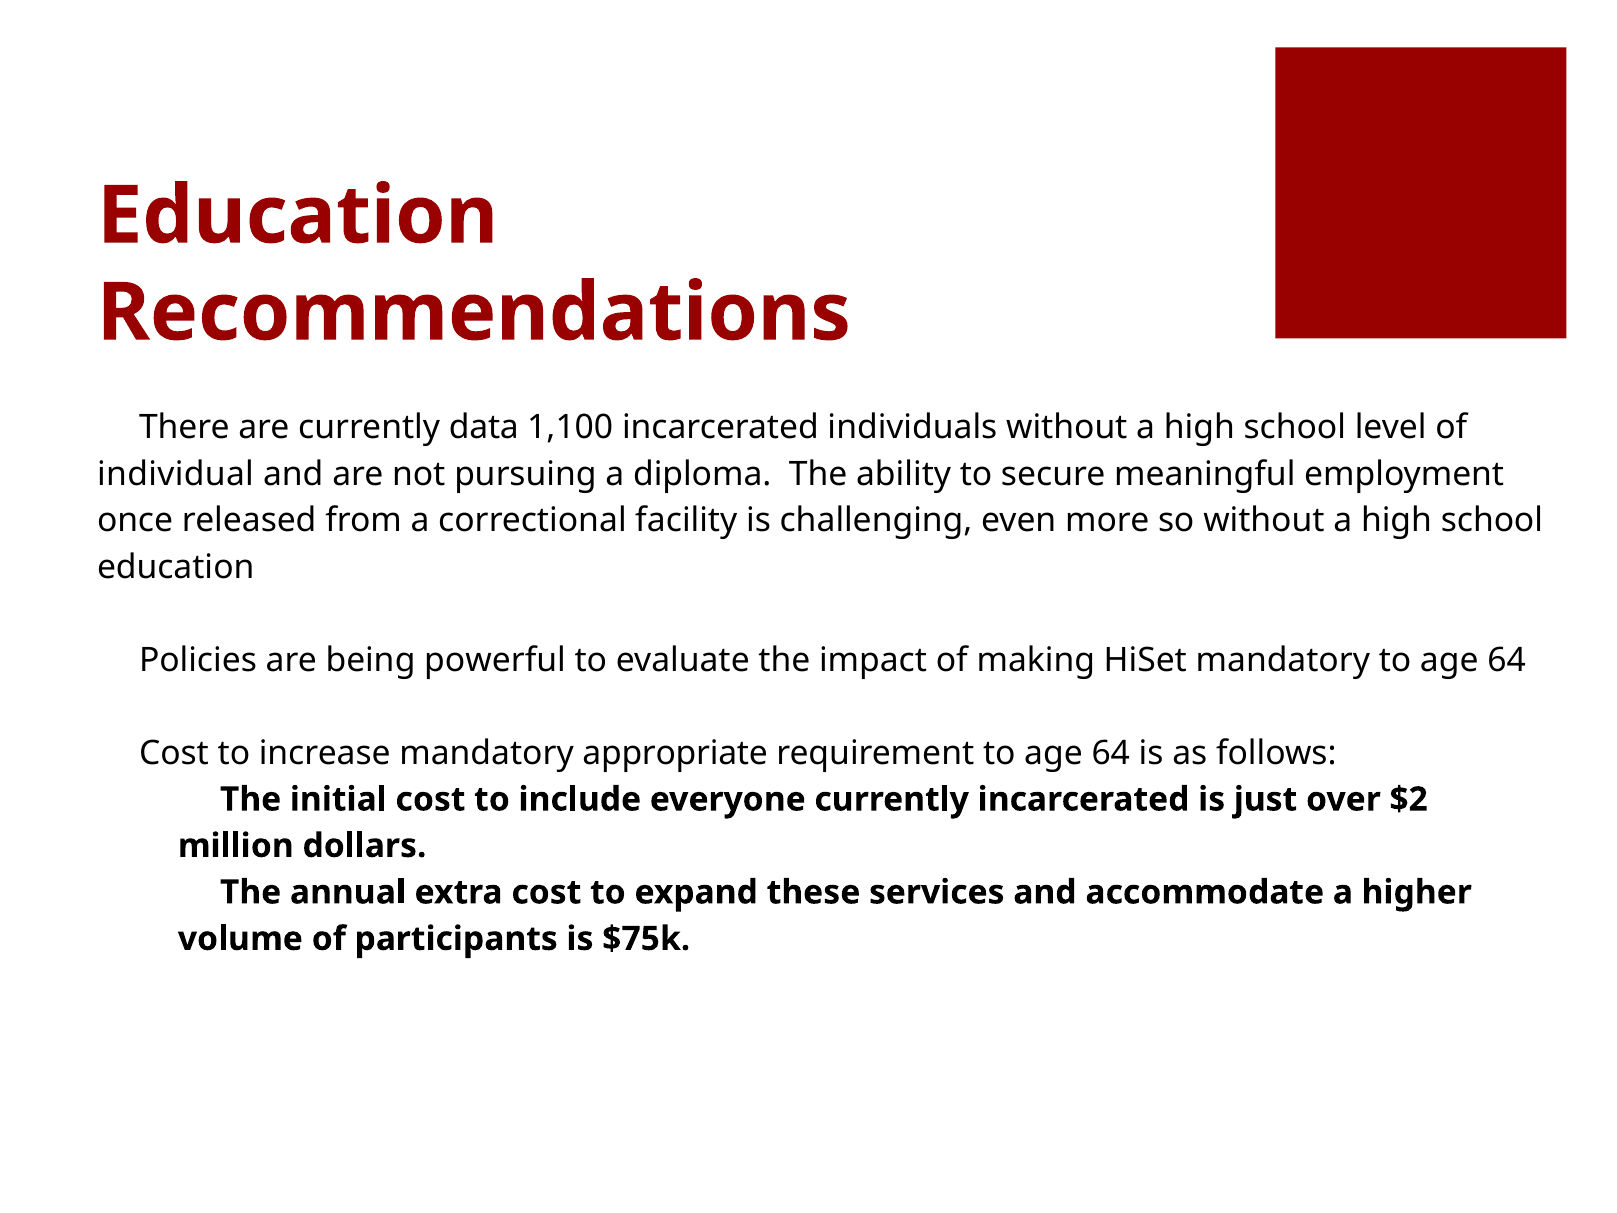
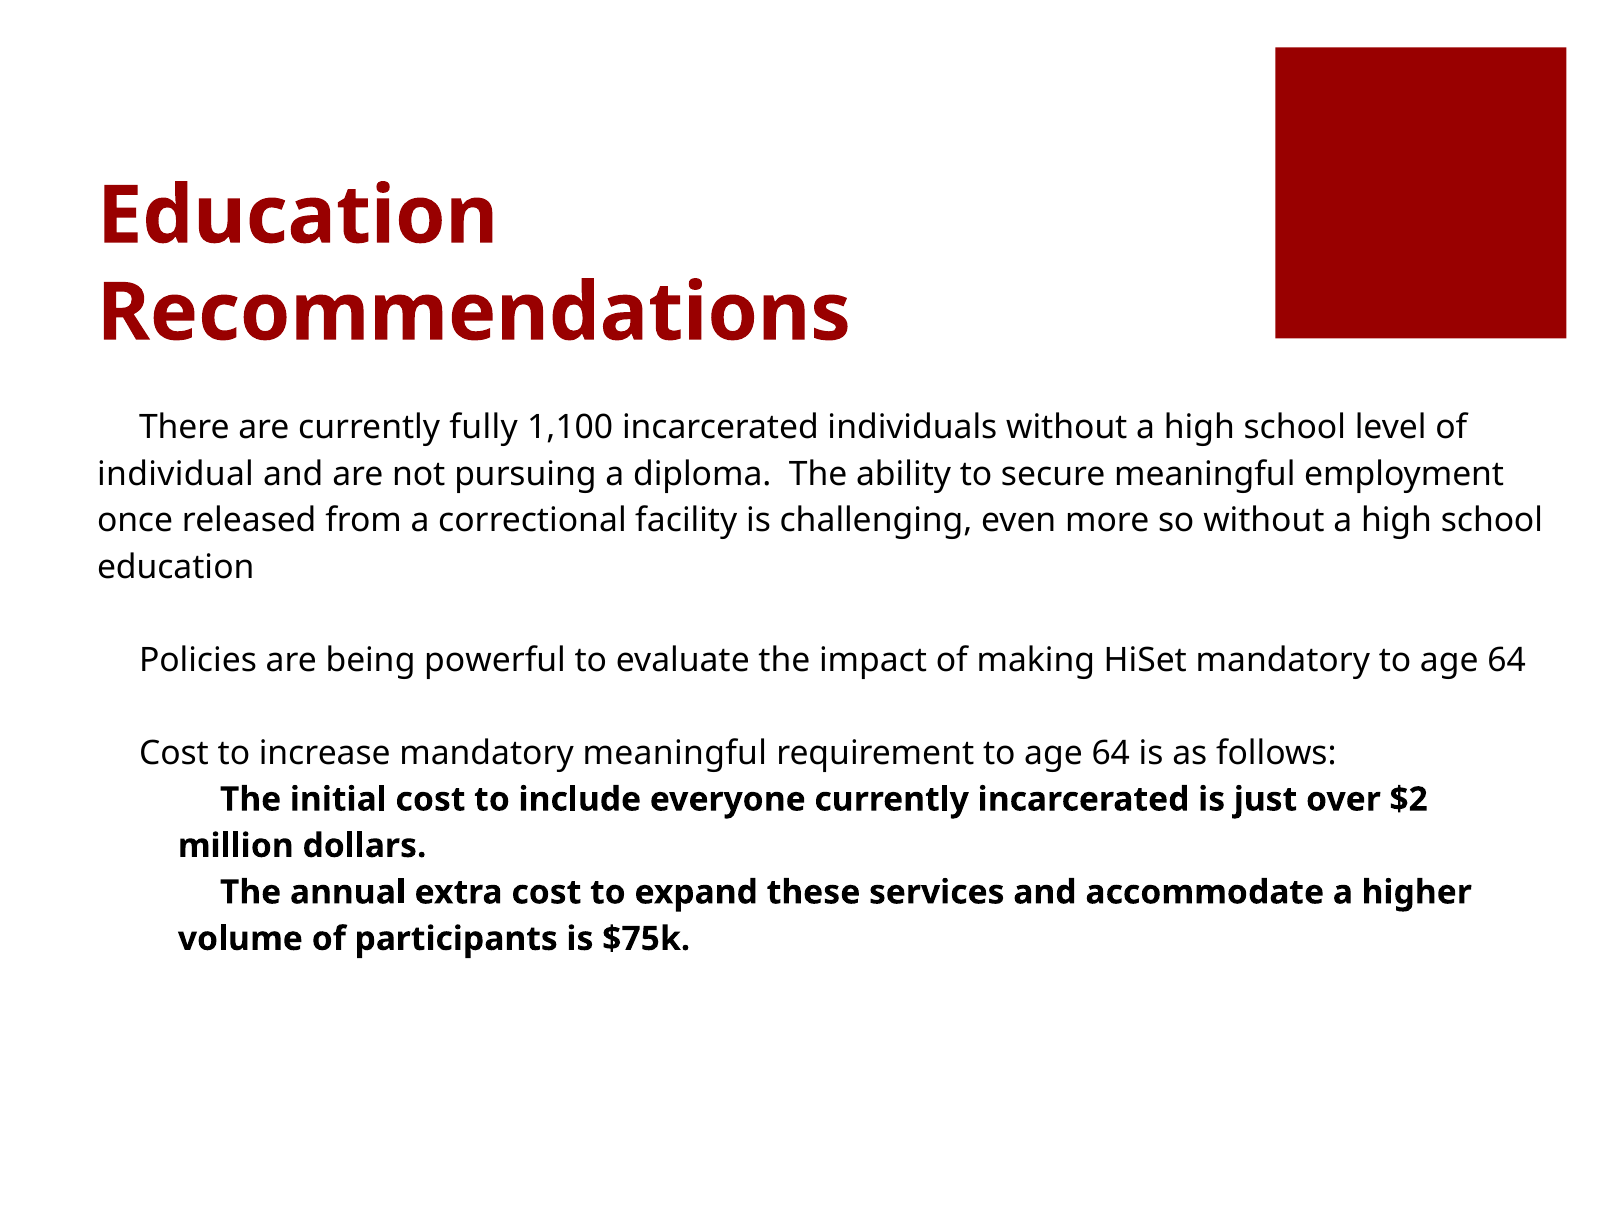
data: data -> fully
mandatory appropriate: appropriate -> meaningful
